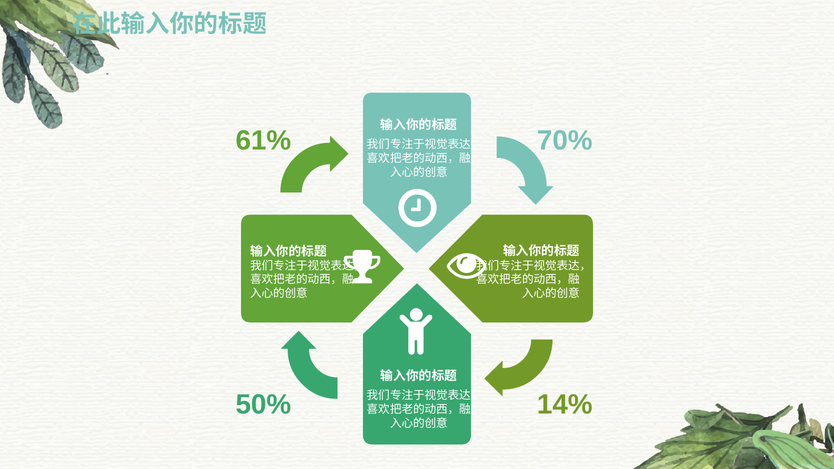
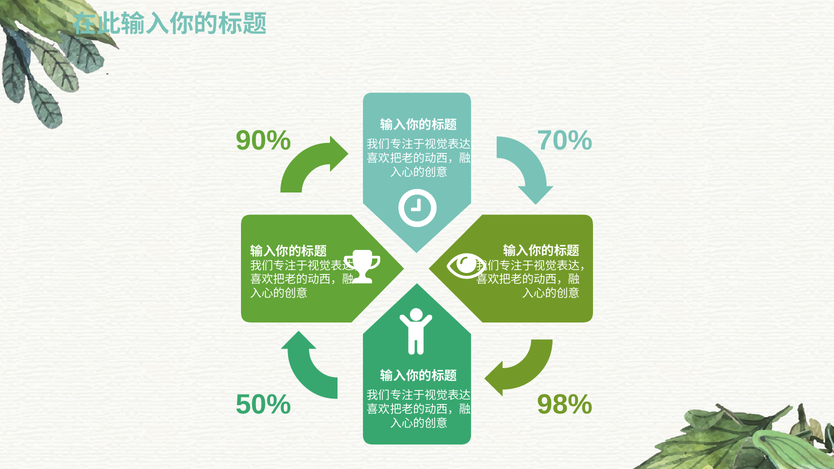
61%: 61% -> 90%
14%: 14% -> 98%
